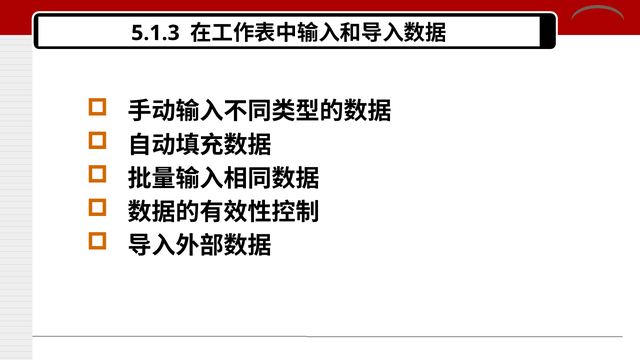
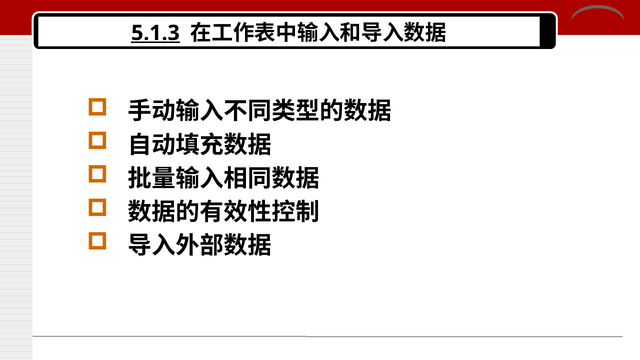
5.1.3 underline: none -> present
